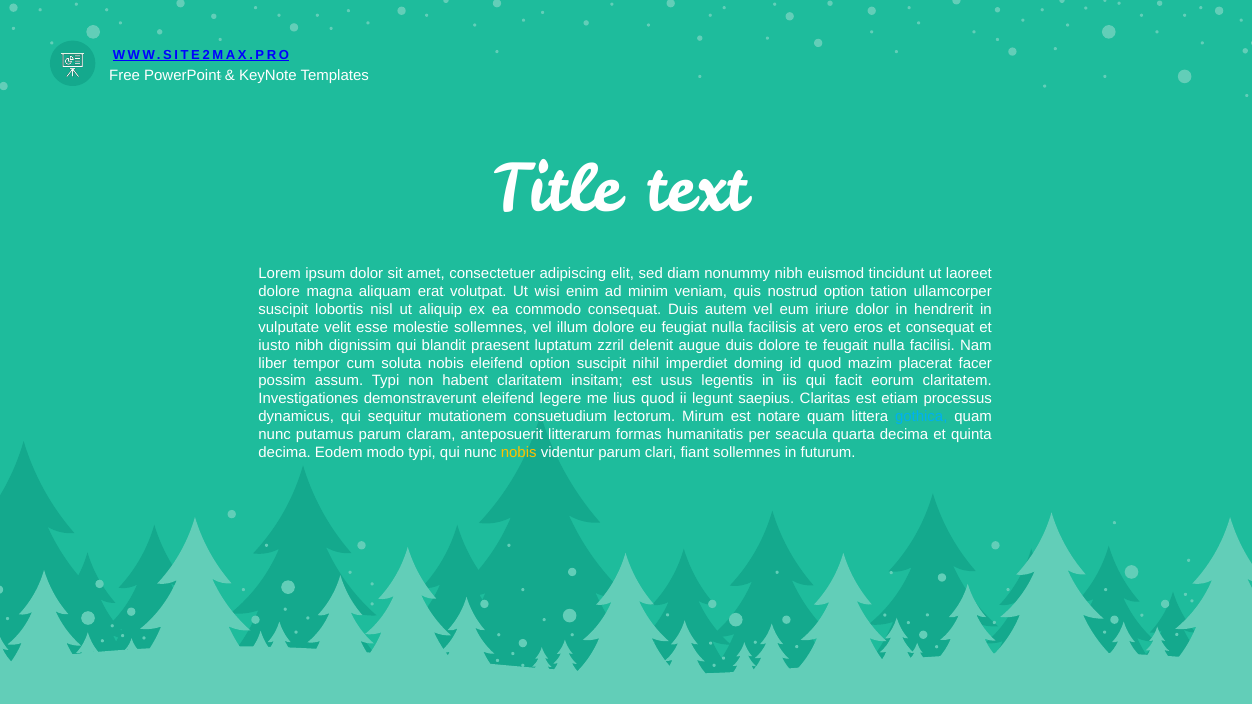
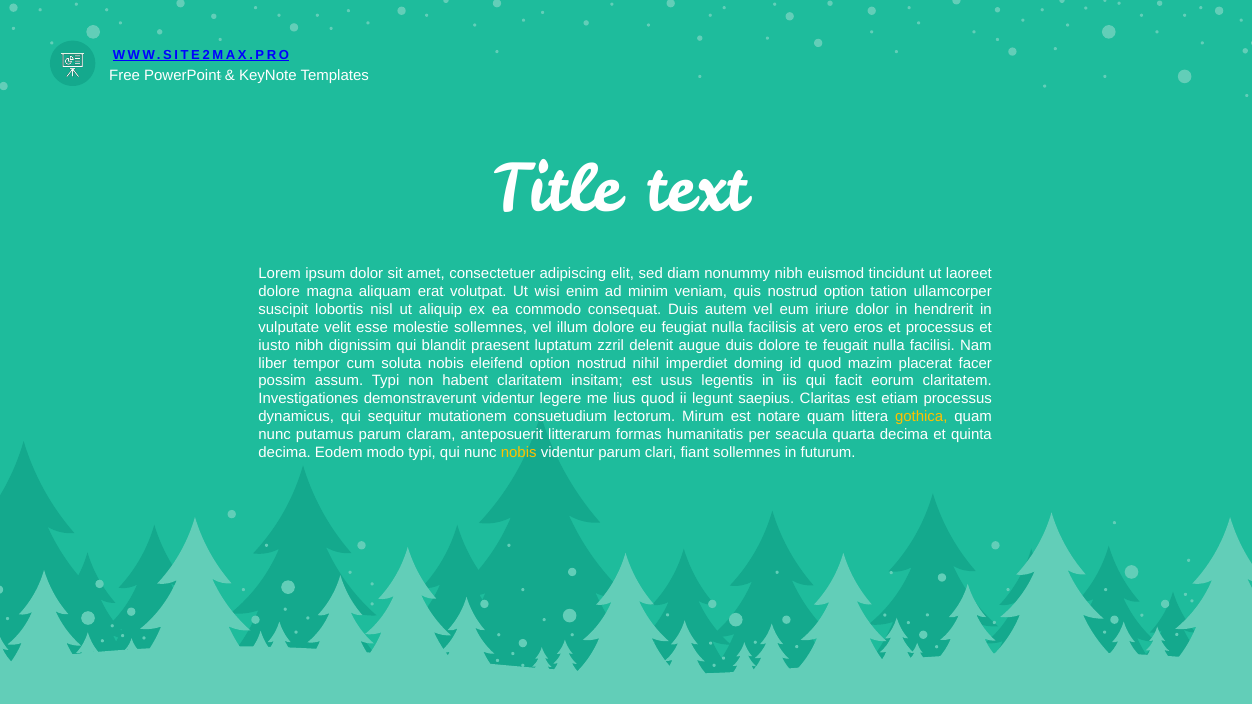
et consequat: consequat -> processus
option suscipit: suscipit -> nostrud
demonstraverunt eleifend: eleifend -> videntur
gothica colour: light blue -> yellow
